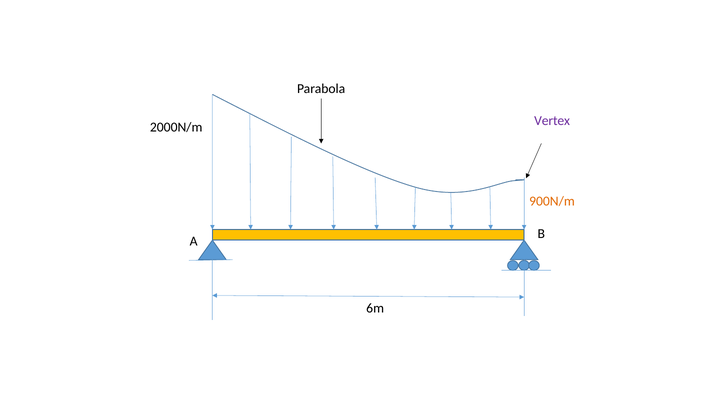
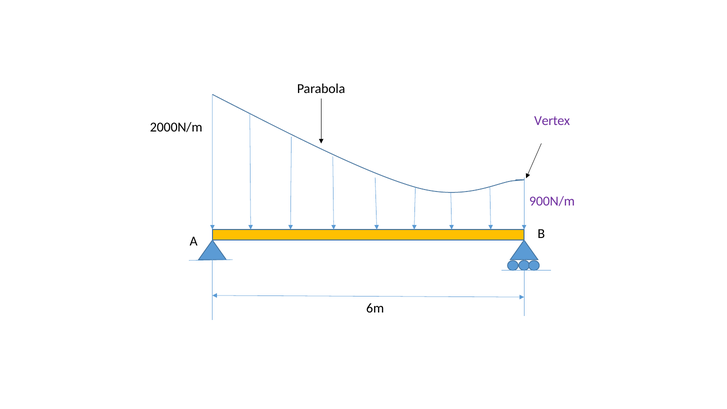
900N/m colour: orange -> purple
